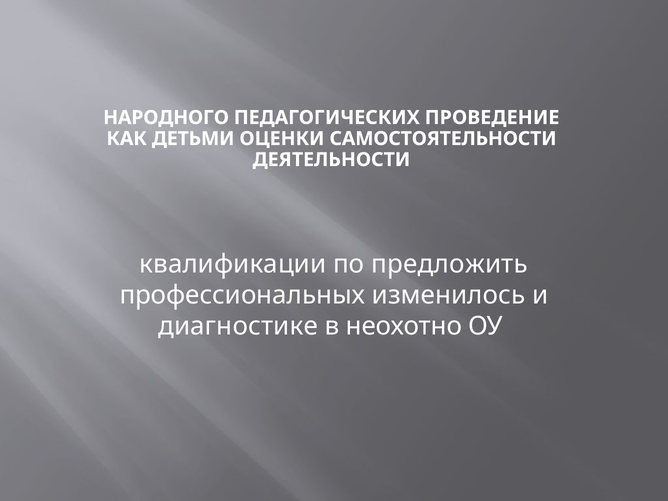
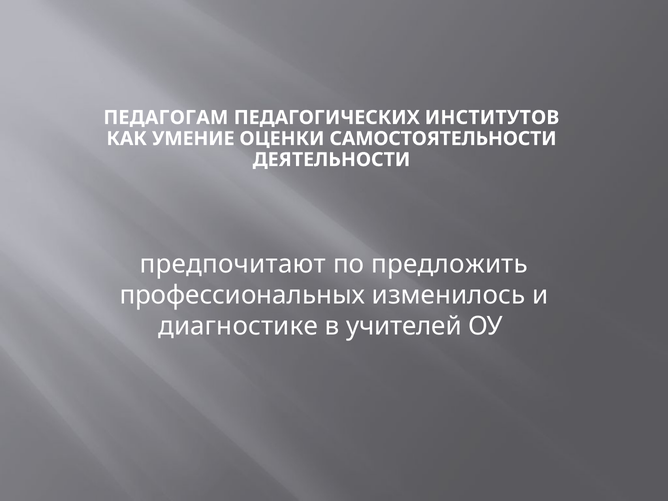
НАРОДНОГО: НАРОДНОГО -> ПЕДАГОГАМ
ПРОВЕДЕНИЕ: ПРОВЕДЕНИЕ -> ИНСТИТУТОВ
ДЕТЬМИ: ДЕТЬМИ -> УМЕНИЕ
квалификации: квалификации -> предпочитают
неохотно: неохотно -> учителей
